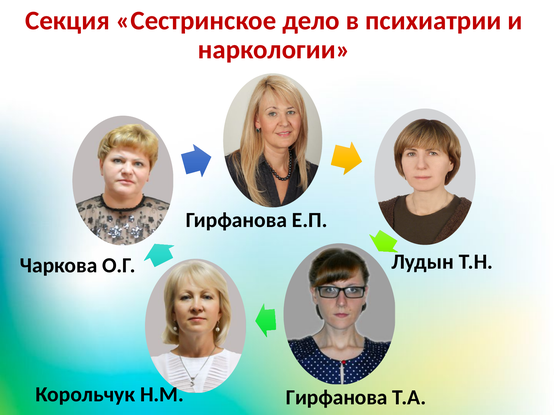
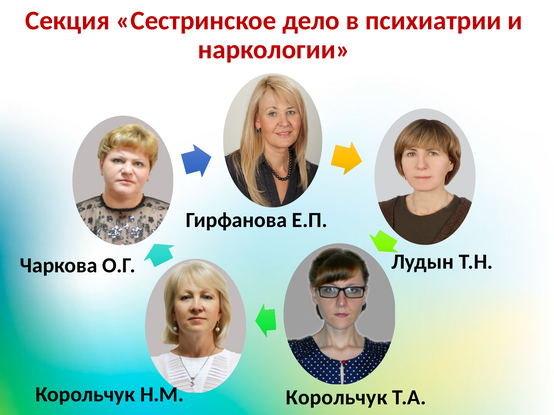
Гирфанова at (337, 398): Гирфанова -> Корольчук
